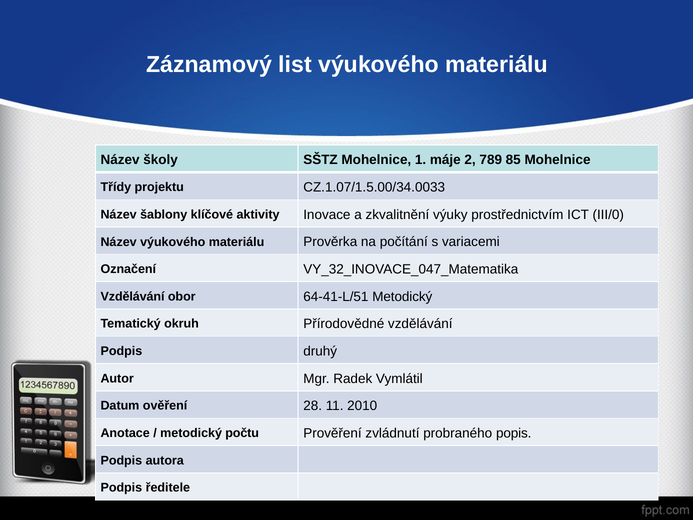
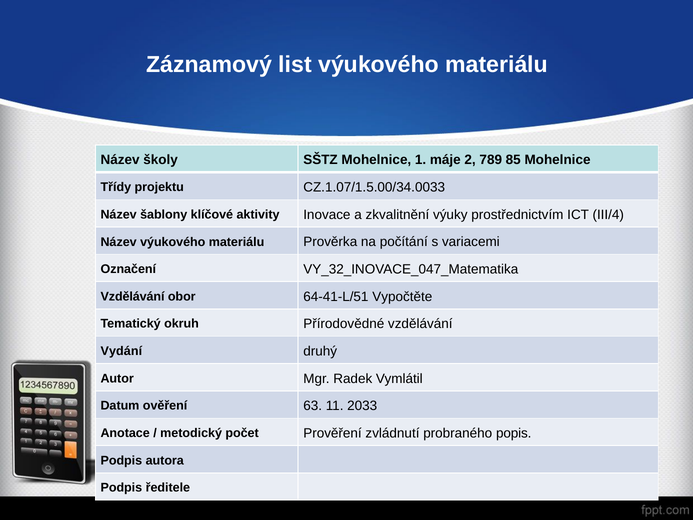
III/0: III/0 -> III/4
64-41-L/51 Metodický: Metodický -> Vypočtěte
Podpis at (121, 351): Podpis -> Vydání
28: 28 -> 63
2010: 2010 -> 2033
počtu: počtu -> počet
